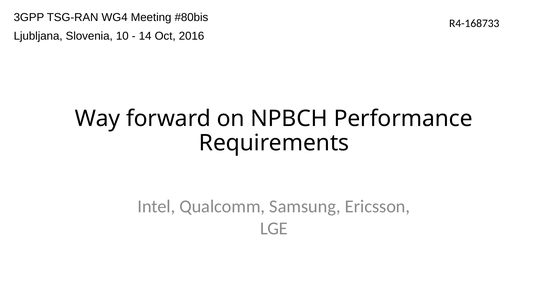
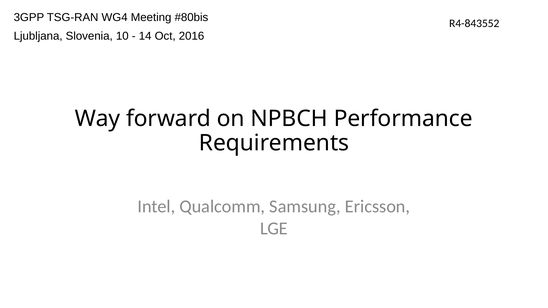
R4-168733: R4-168733 -> R4-843552
